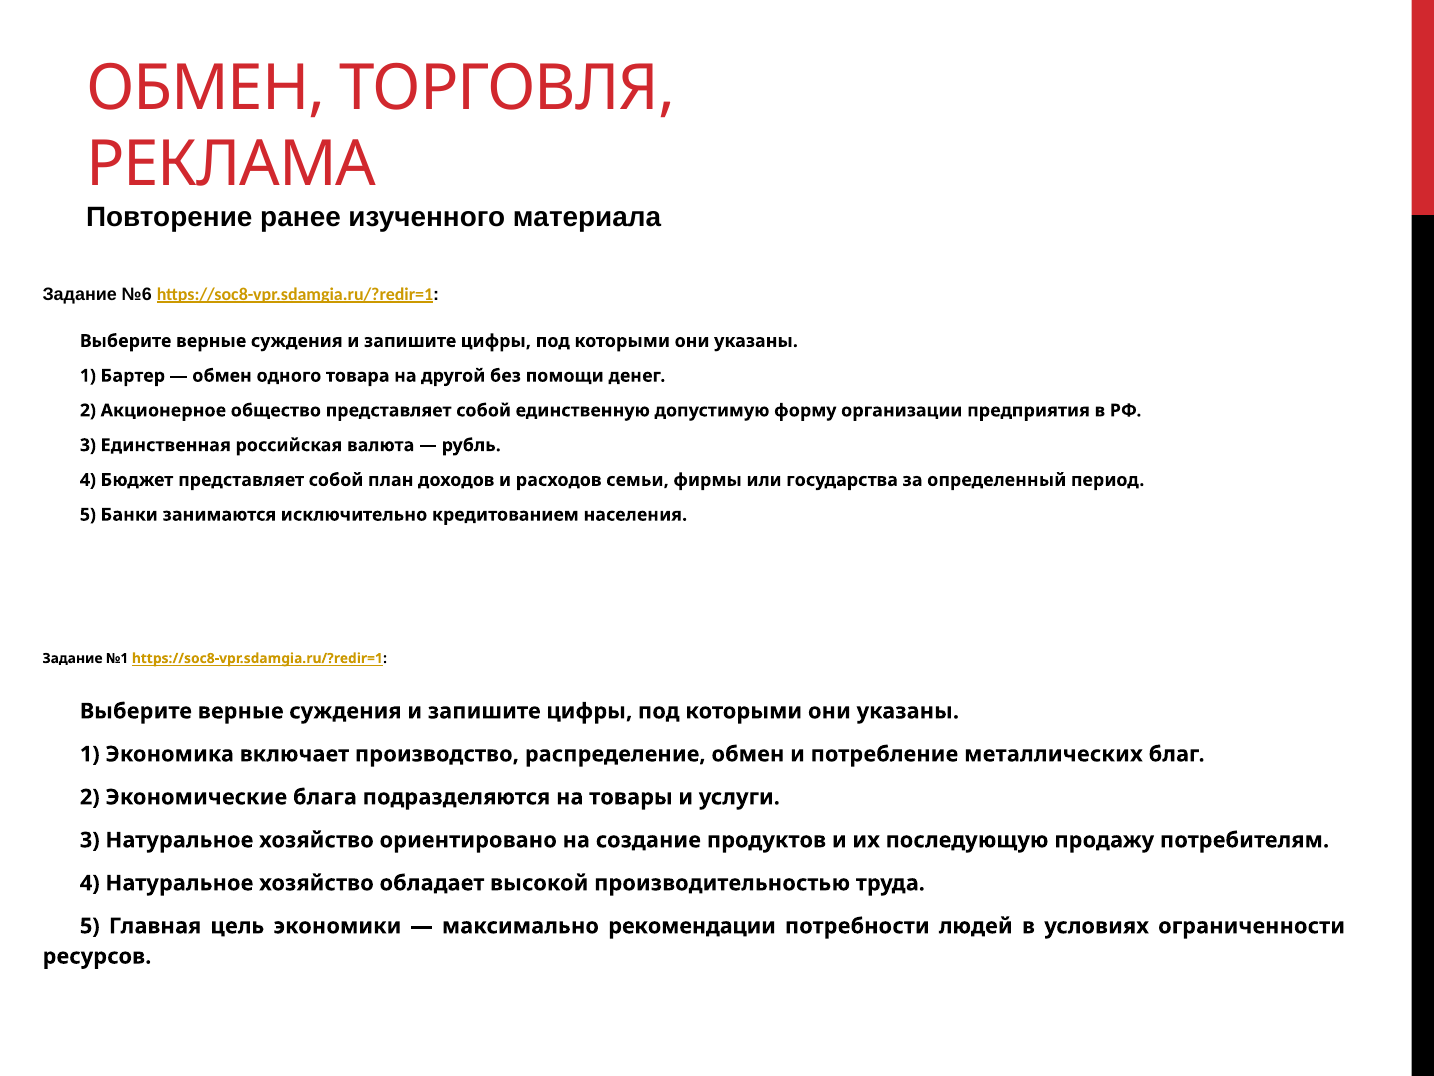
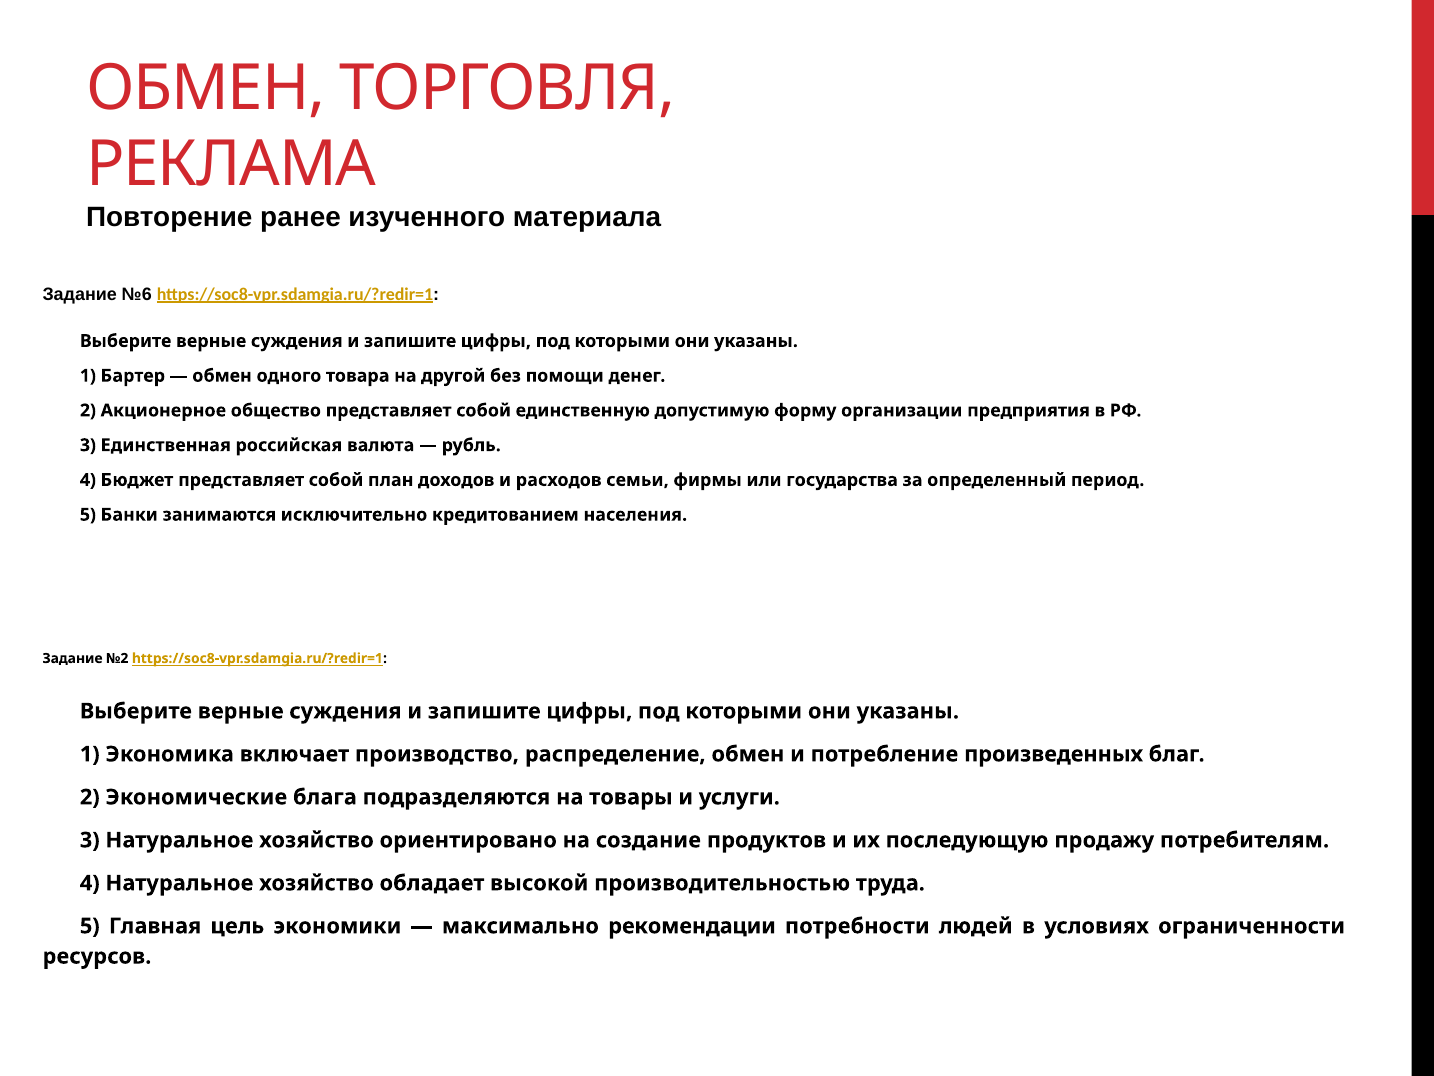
№1: №1 -> №2
металлических: металлических -> произведенных
